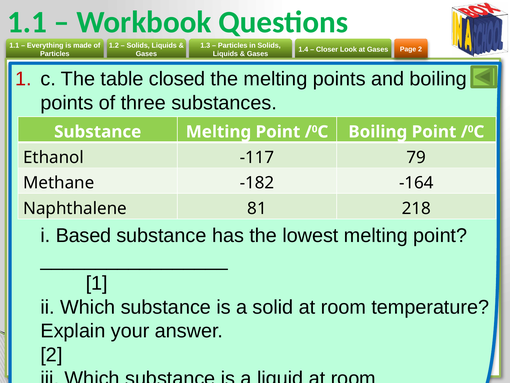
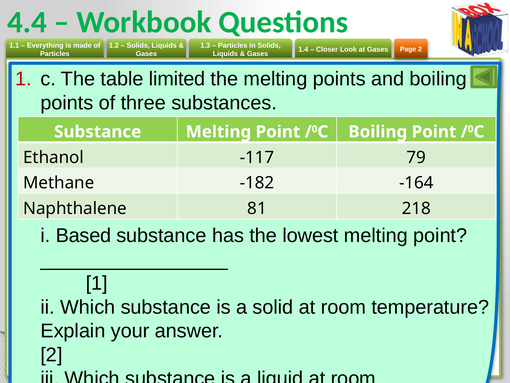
1.1 at (27, 22): 1.1 -> 4.4
closed: closed -> limited
